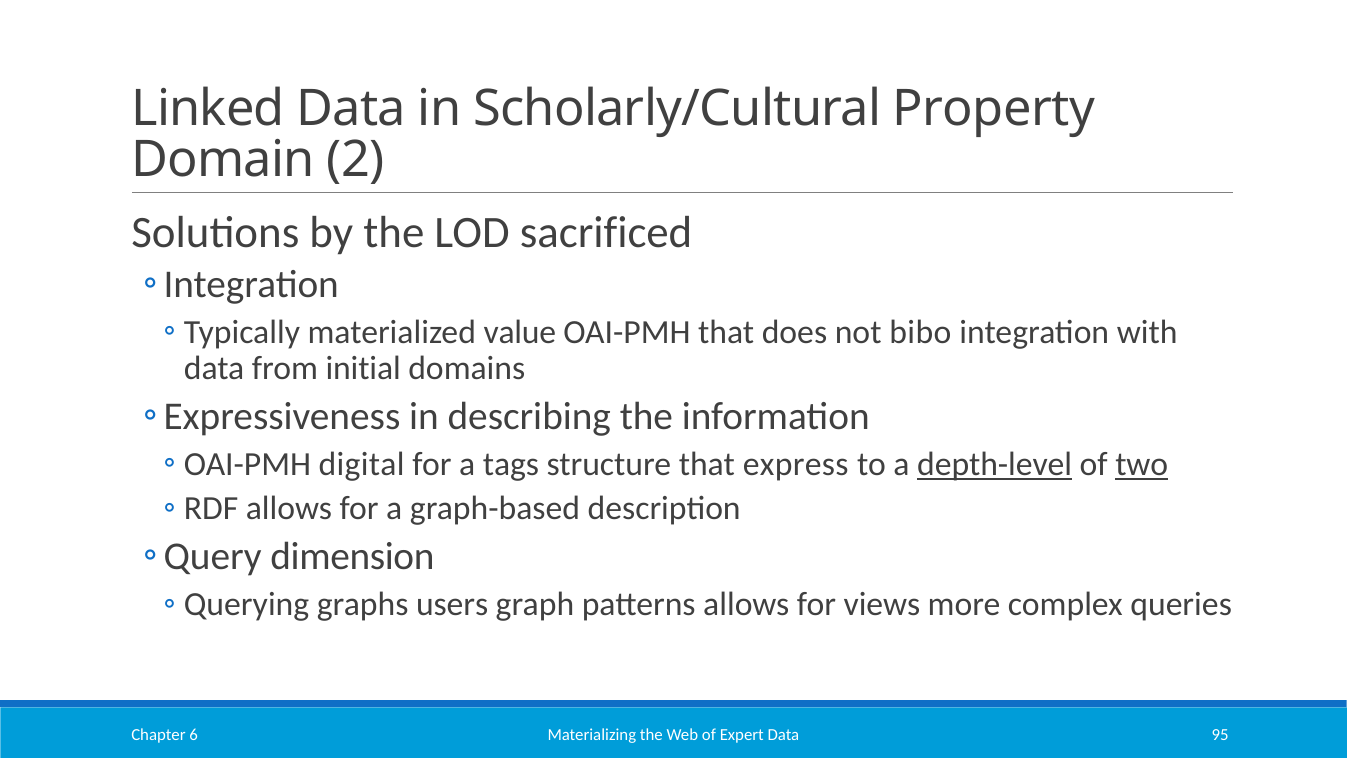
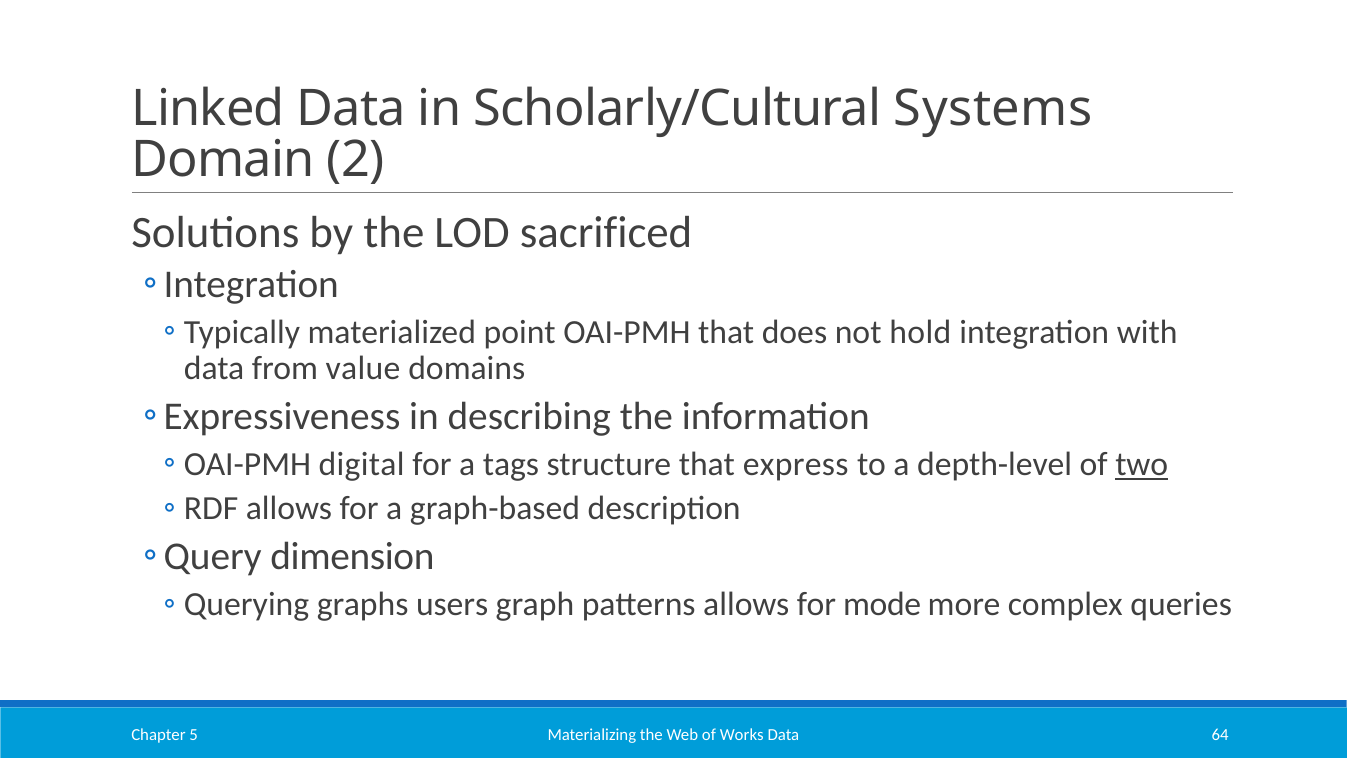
Property: Property -> Systems
value: value -> point
bibo: bibo -> hold
initial: initial -> value
depth-level underline: present -> none
views: views -> mode
Expert: Expert -> Works
95: 95 -> 64
6: 6 -> 5
